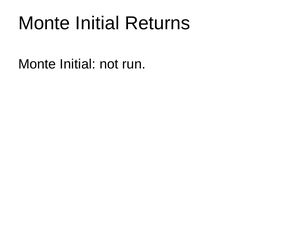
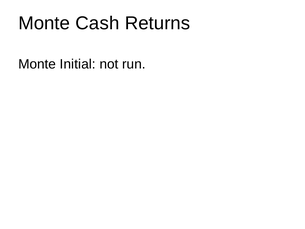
Initial at (97, 23): Initial -> Cash
